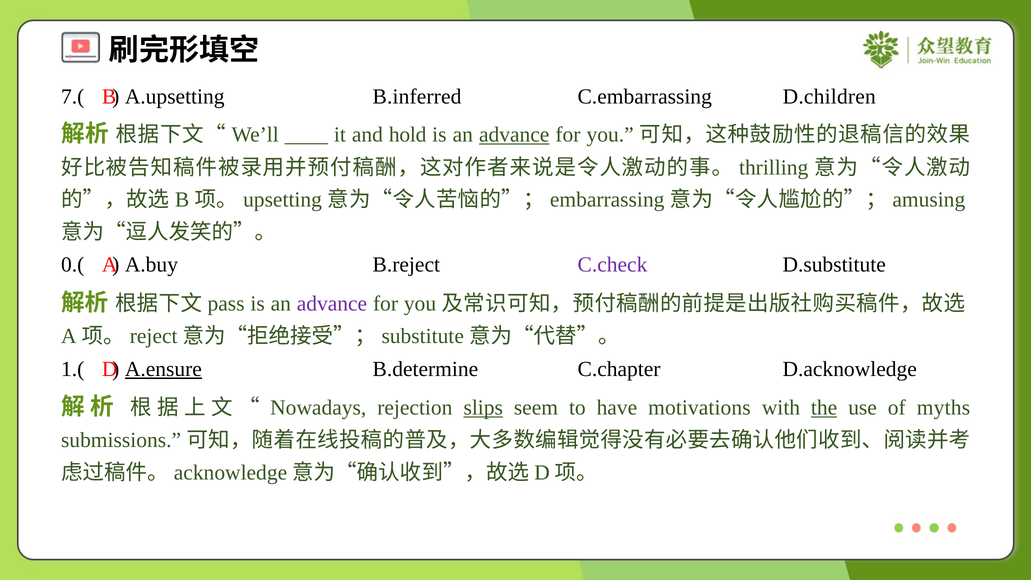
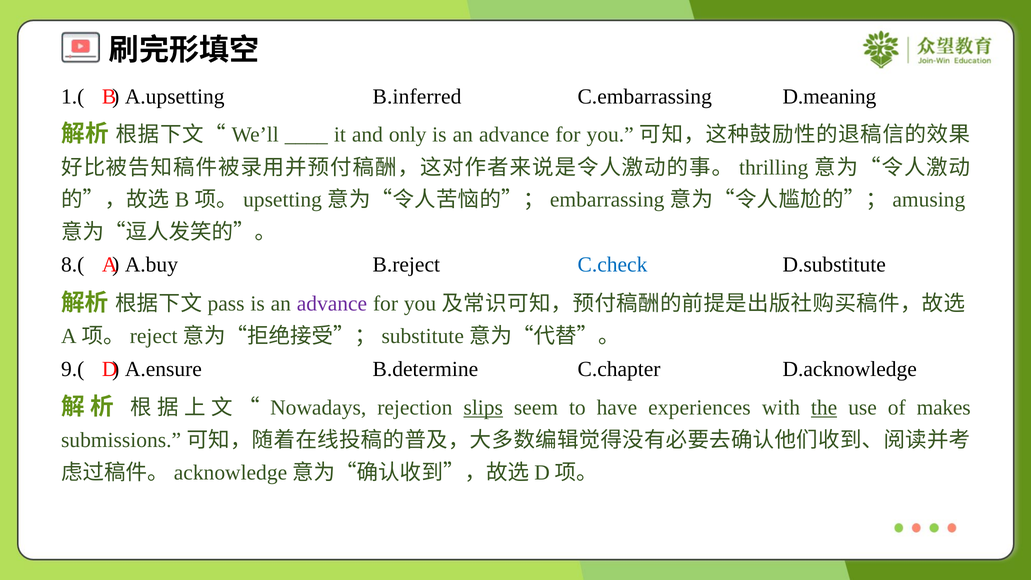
7.(: 7.( -> 1.(
D.children: D.children -> D.meaning
hold: hold -> only
advance at (514, 135) underline: present -> none
0.(: 0.( -> 8.(
C.check colour: purple -> blue
1.(: 1.( -> 9.(
A.ensure underline: present -> none
motivations: motivations -> experiences
myths: myths -> makes
